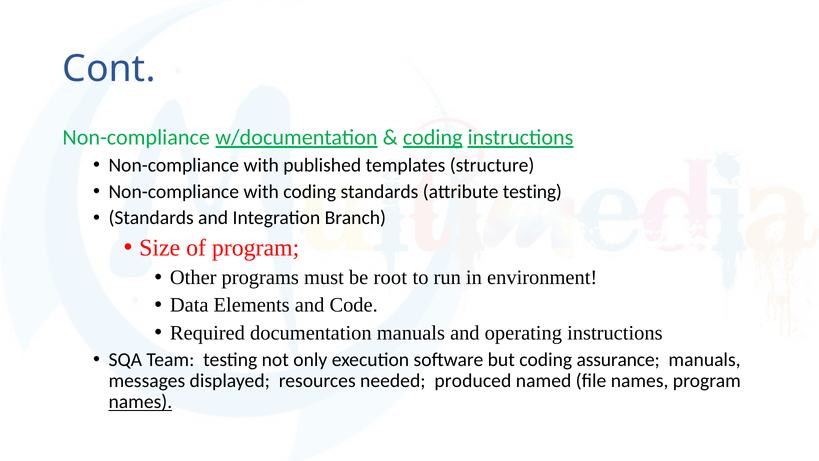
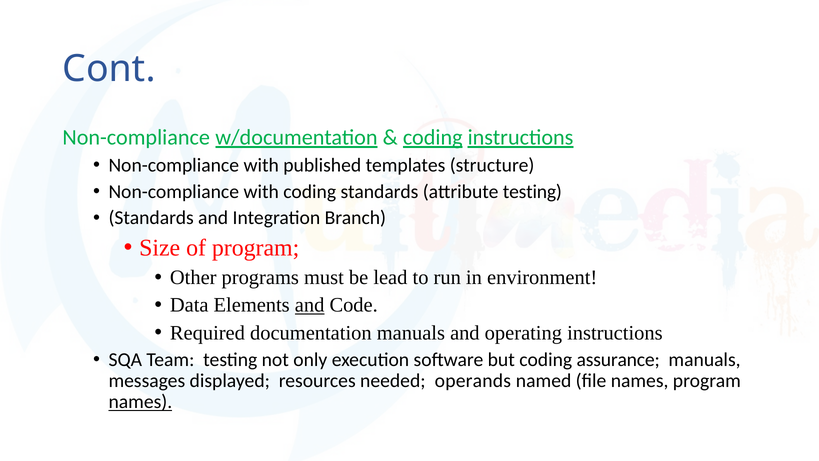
root: root -> lead
and at (310, 305) underline: none -> present
produced: produced -> operands
